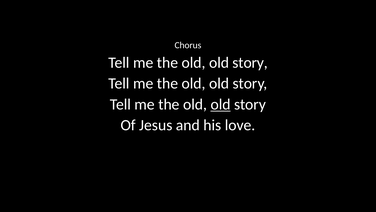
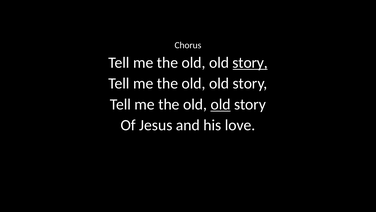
story at (250, 62) underline: none -> present
